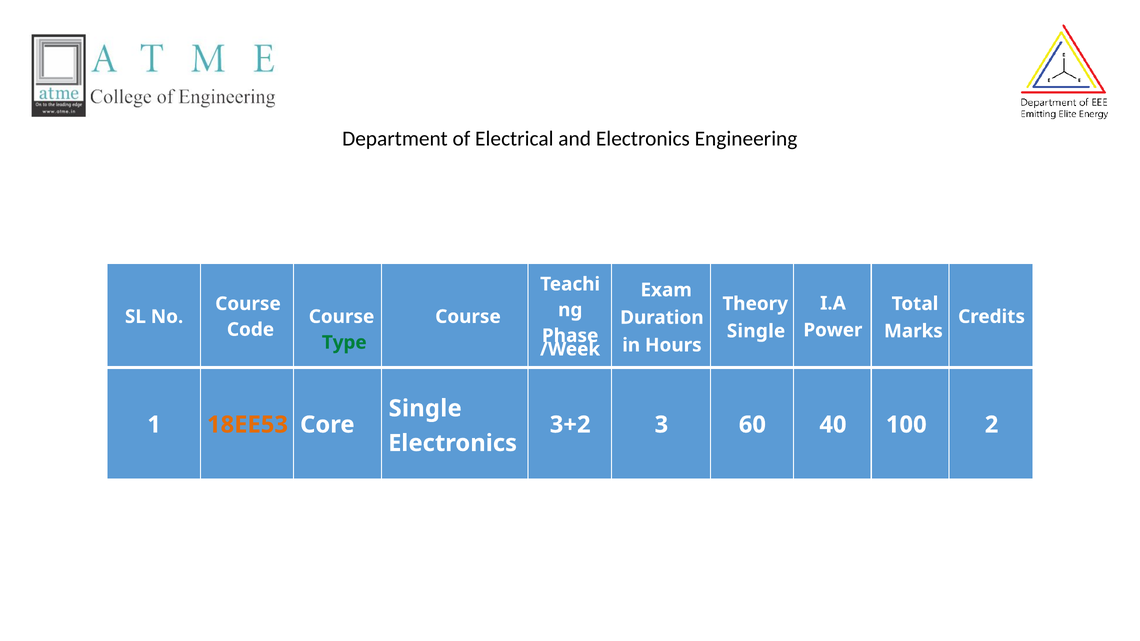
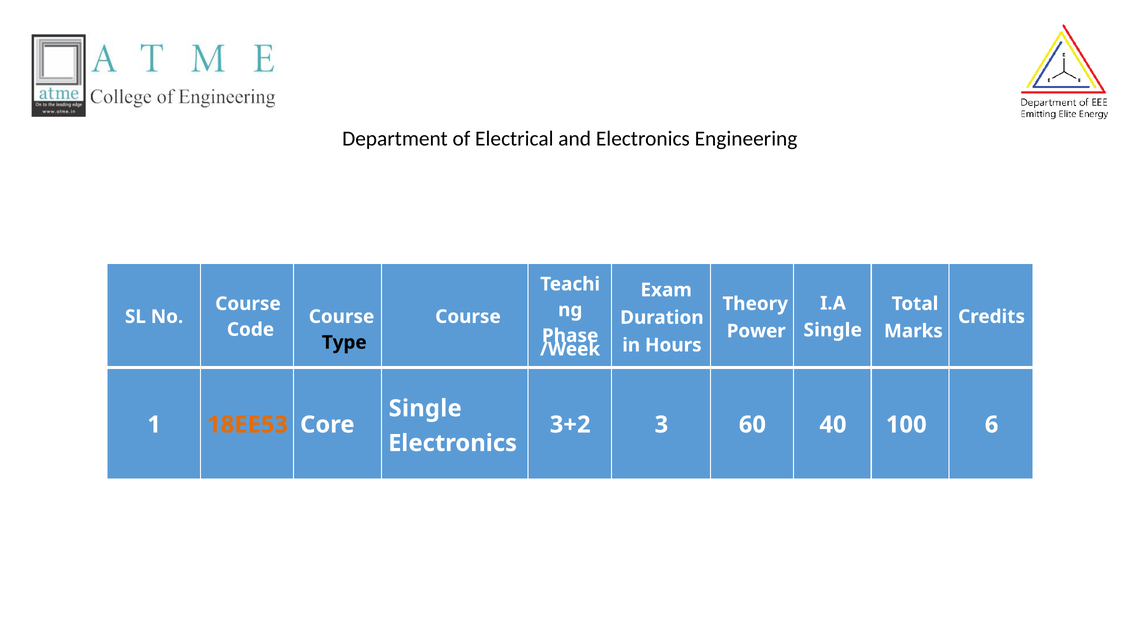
Power at (833, 330): Power -> Single
Single at (756, 331): Single -> Power
Type colour: green -> black
2: 2 -> 6
